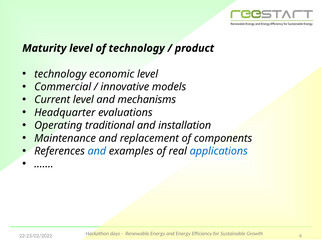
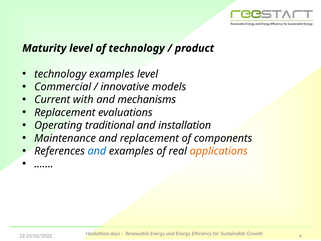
technology economic: economic -> examples
Current level: level -> with
Headquarter at (65, 112): Headquarter -> Replacement
applications colour: blue -> orange
